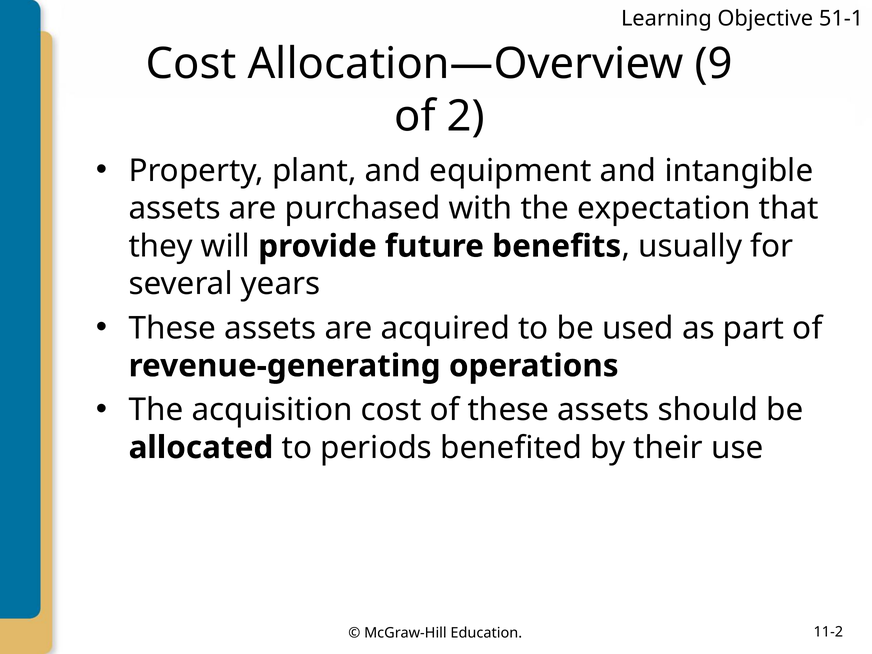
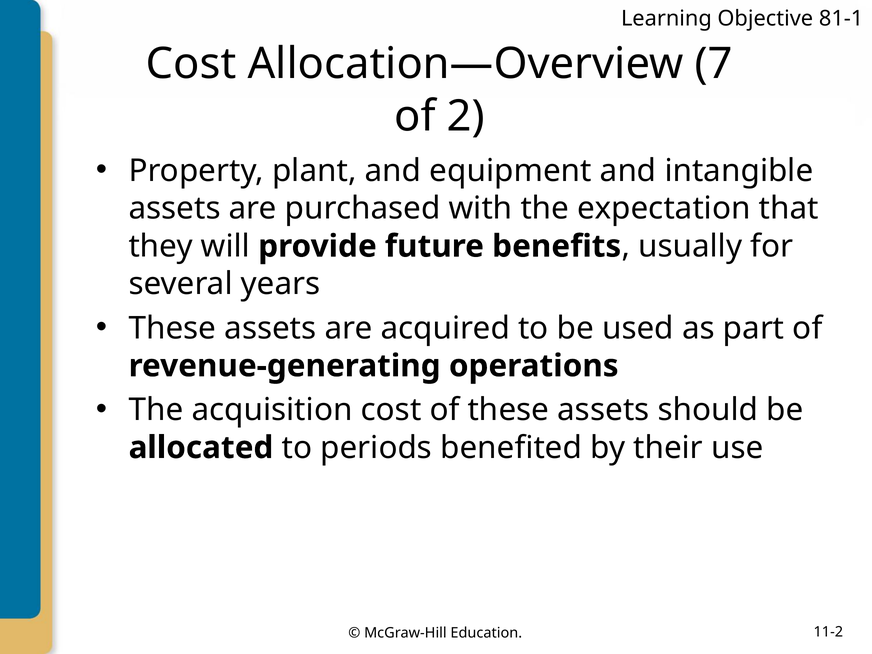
51-1: 51-1 -> 81-1
9: 9 -> 7
